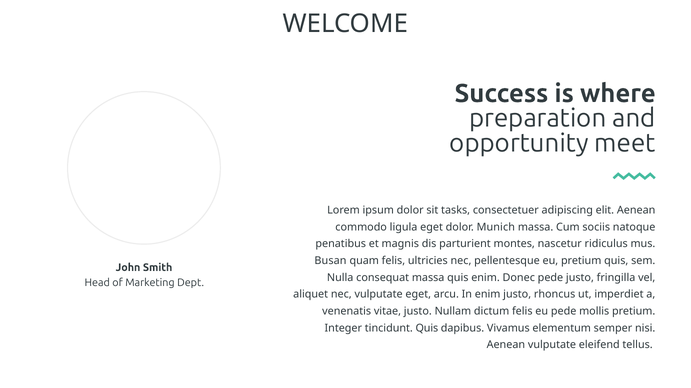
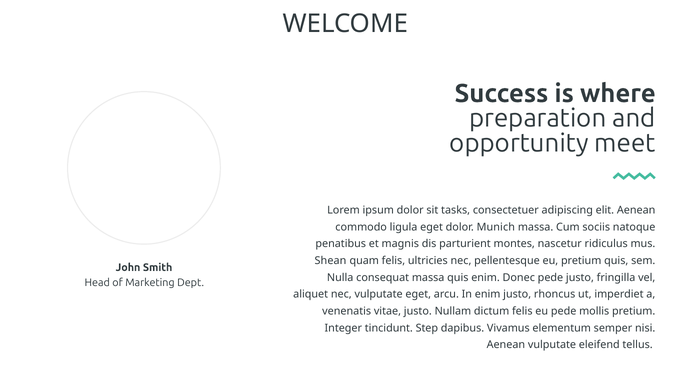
Busan: Busan -> Shean
tincidunt Quis: Quis -> Step
